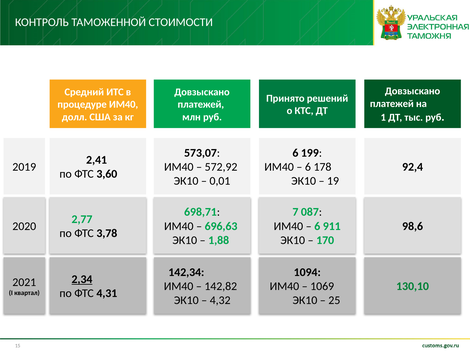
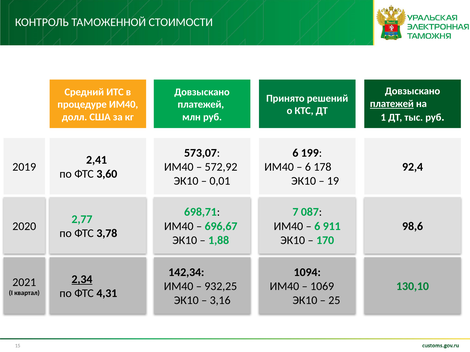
платежей at (392, 104) underline: none -> present
696,63: 696,63 -> 696,67
142,82: 142,82 -> 932,25
4,32: 4,32 -> 3,16
